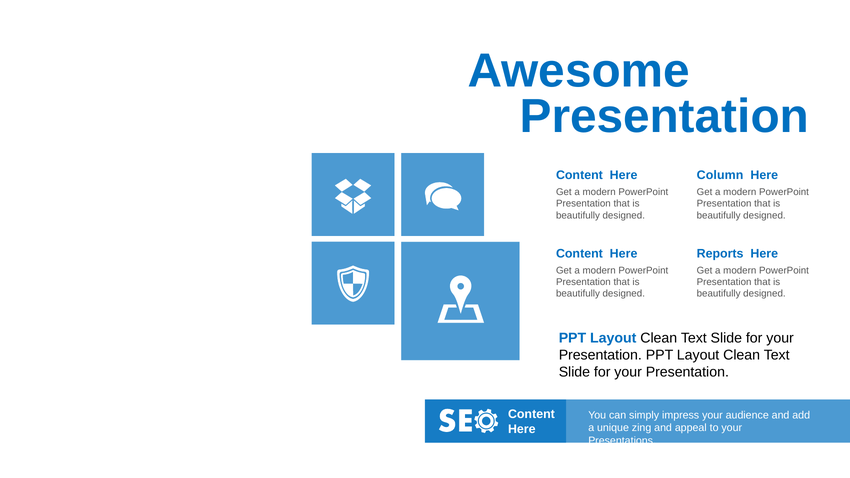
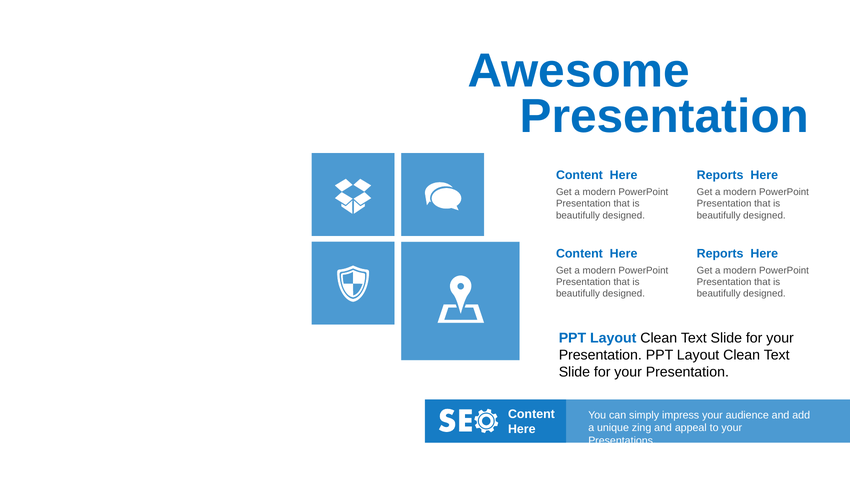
Column at (720, 175): Column -> Reports
